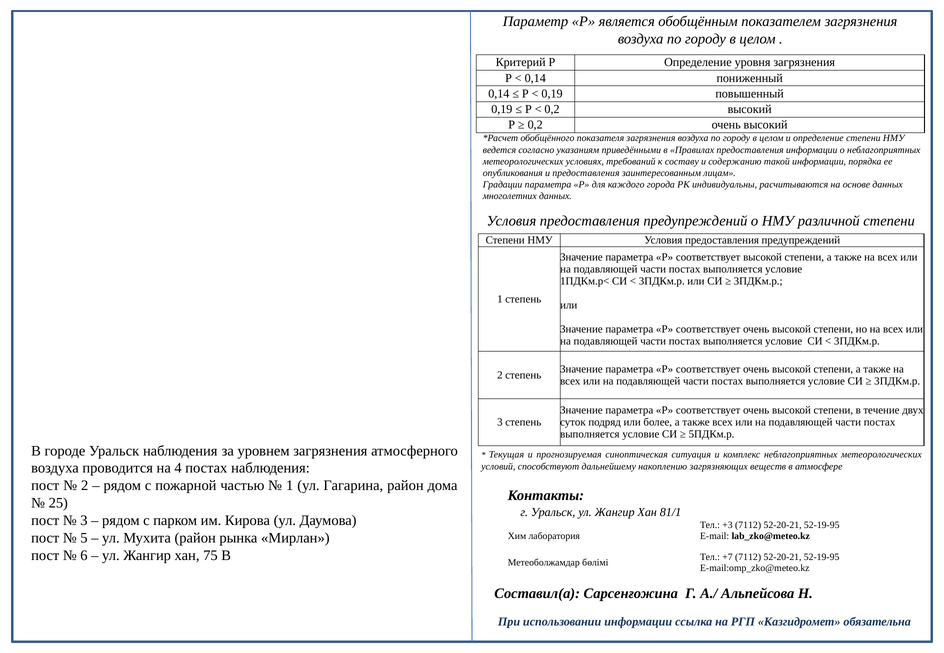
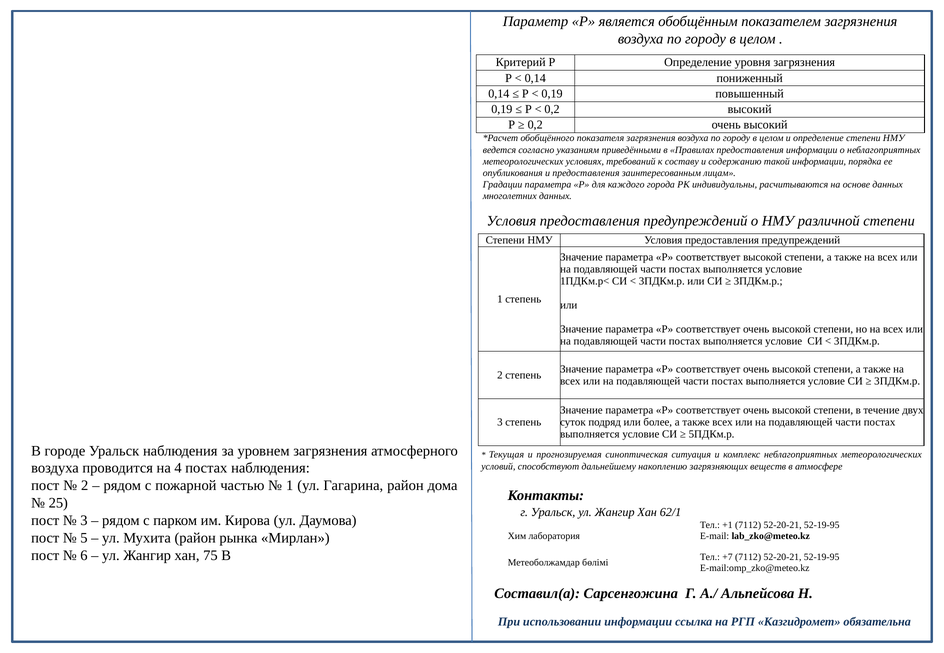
81/1: 81/1 -> 62/1
+3: +3 -> +1
